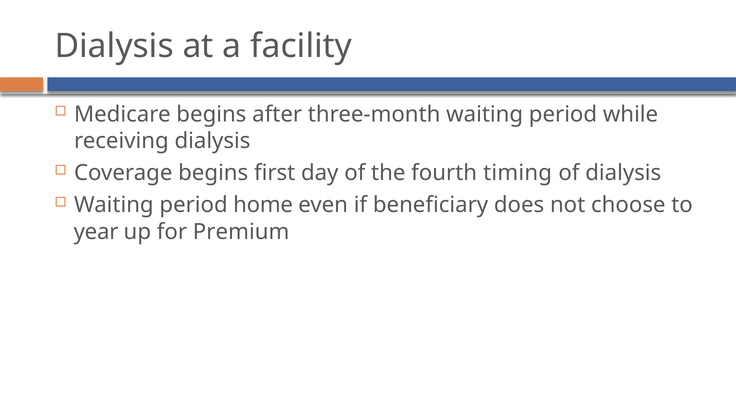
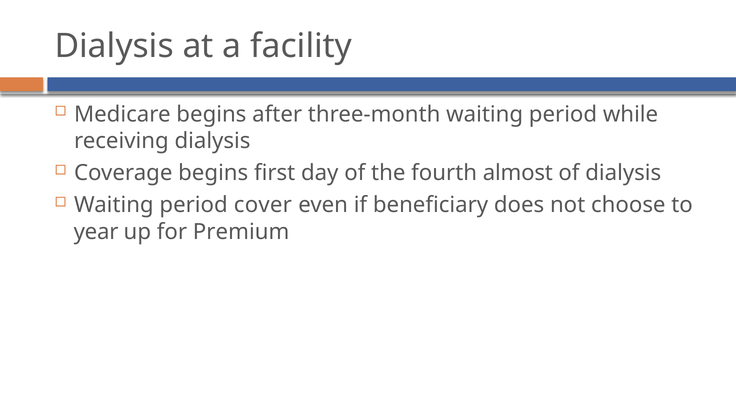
timing: timing -> almost
home: home -> cover
